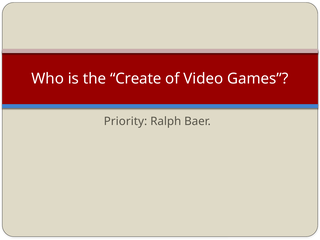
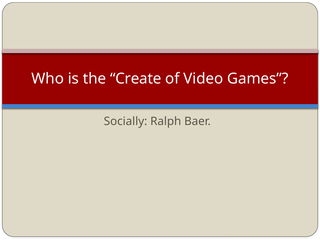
Priority: Priority -> Socially
